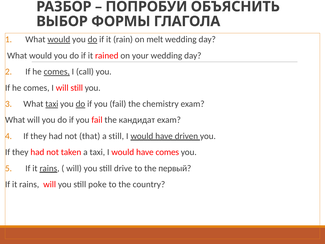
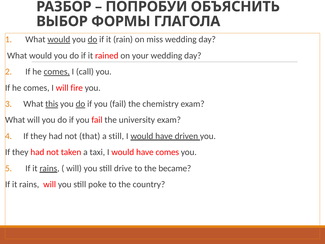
melt: melt -> miss
will still: still -> fire
What taxi: taxi -> this
кандидат: кандидат -> university
первый: первый -> became
